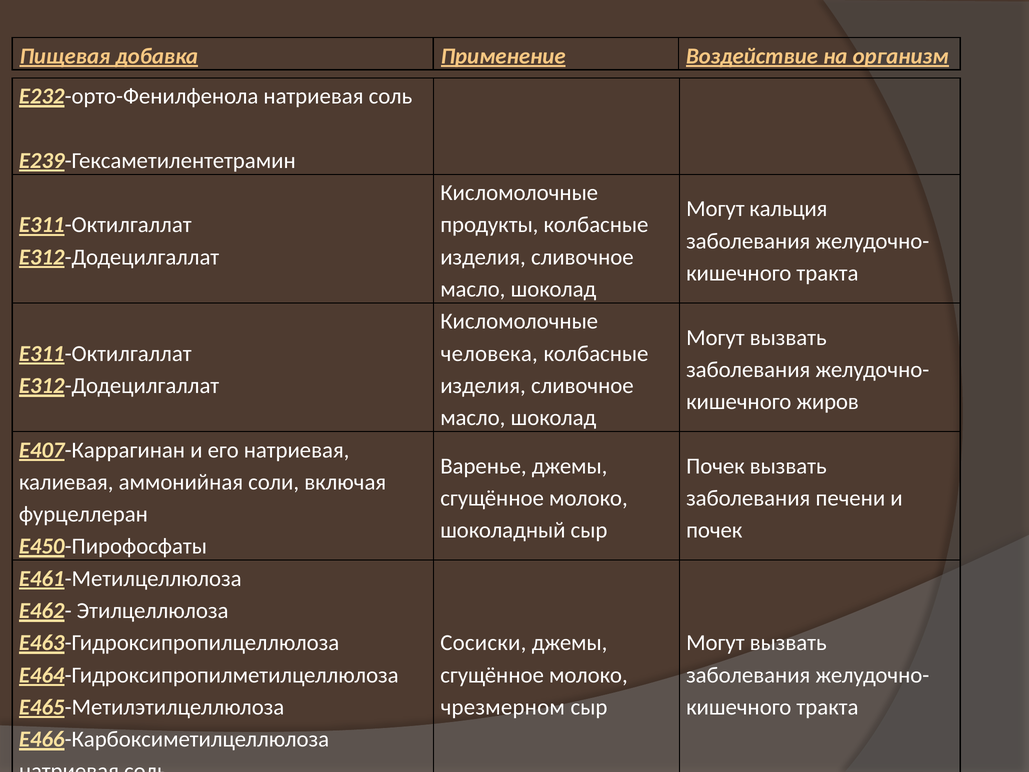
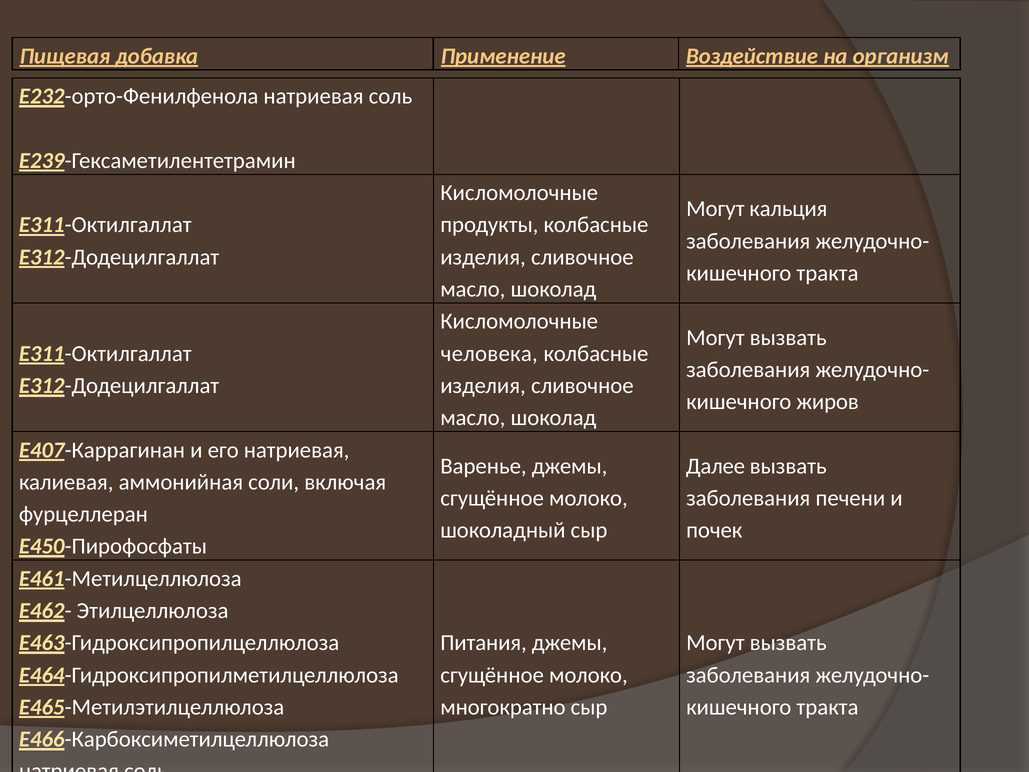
Почек at (715, 466): Почек -> Далее
Сосиски: Сосиски -> Питания
чрезмерном: чрезмерном -> многократно
